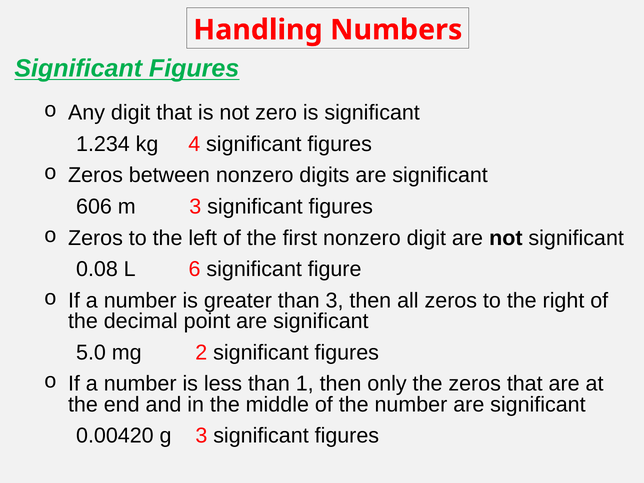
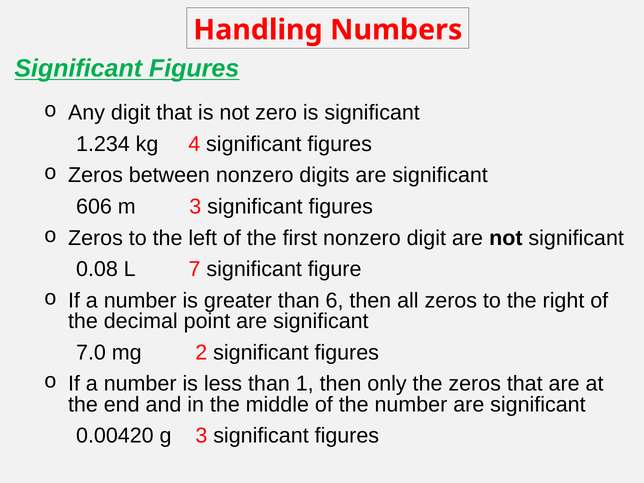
6: 6 -> 7
than 3: 3 -> 6
5.0: 5.0 -> 7.0
